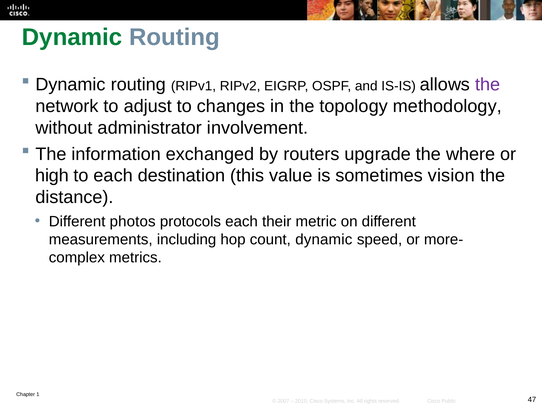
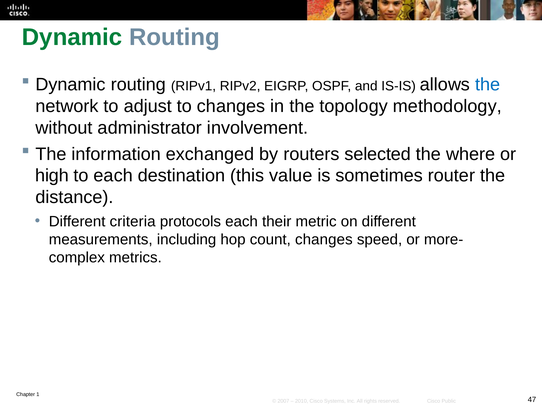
the at (488, 85) colour: purple -> blue
upgrade: upgrade -> selected
vision: vision -> router
photos: photos -> criteria
count dynamic: dynamic -> changes
